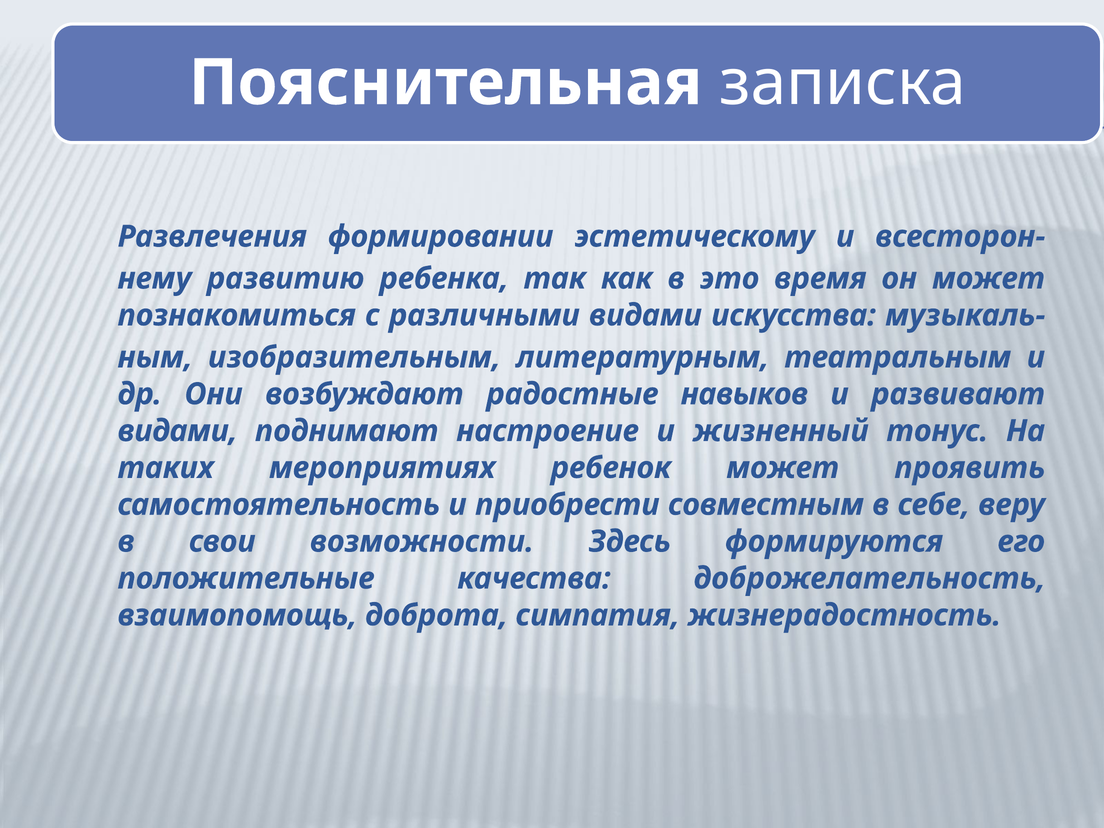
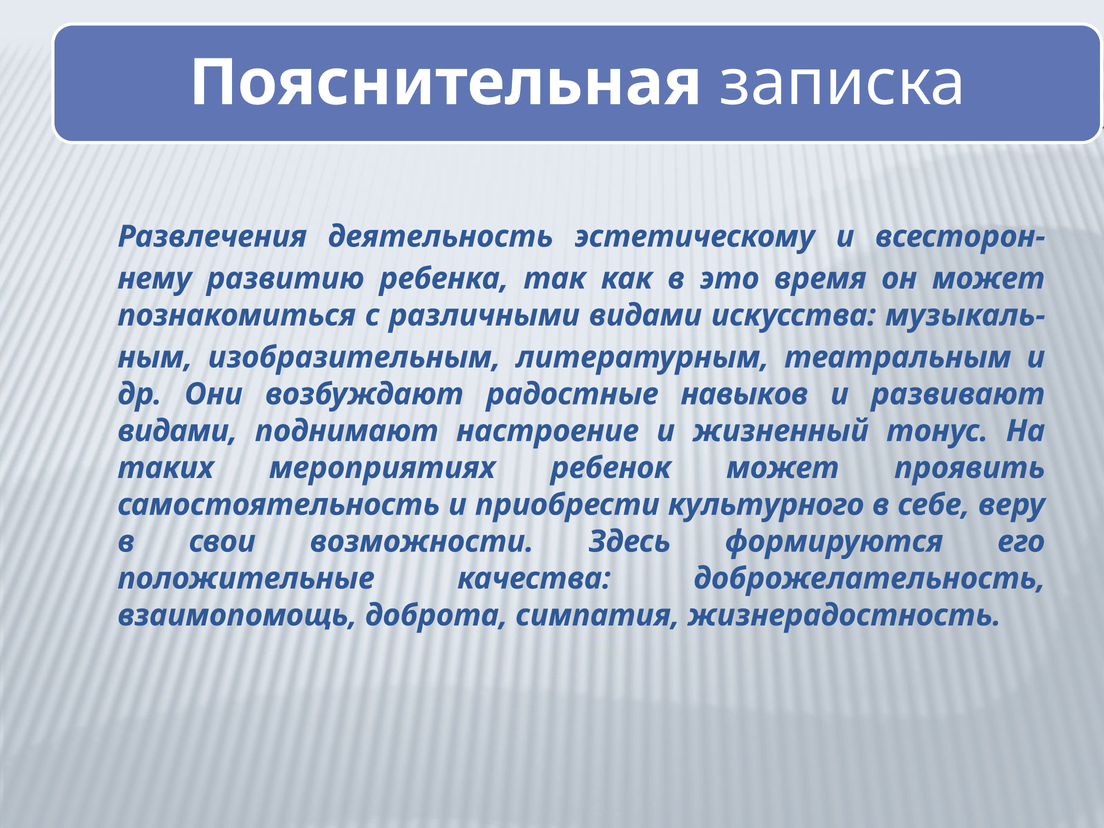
формировании: формировании -> деятельность
совместным: совместным -> культурного
